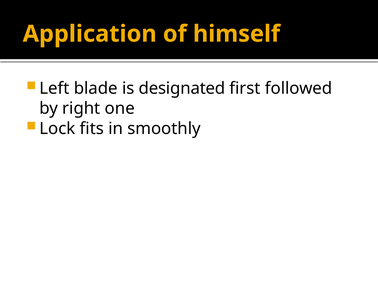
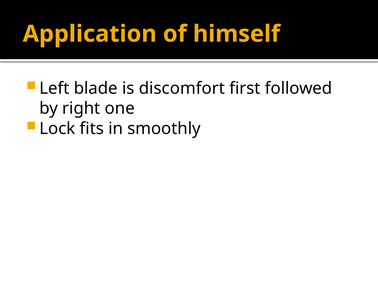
designated: designated -> discomfort
